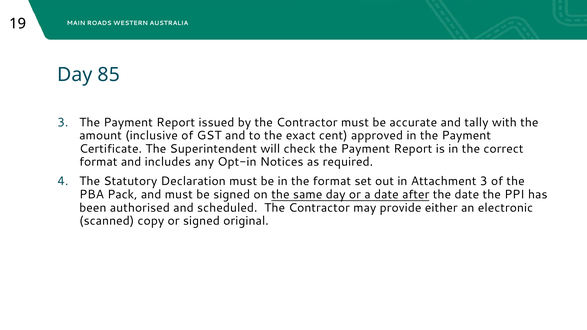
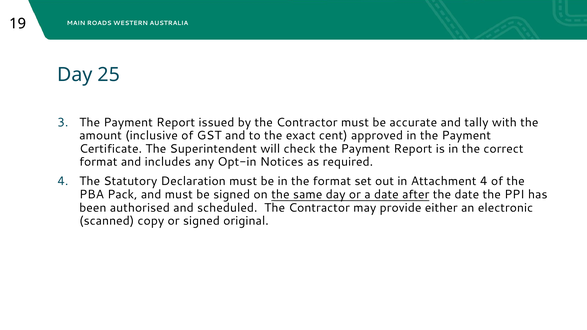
85: 85 -> 25
Attachment 3: 3 -> 4
